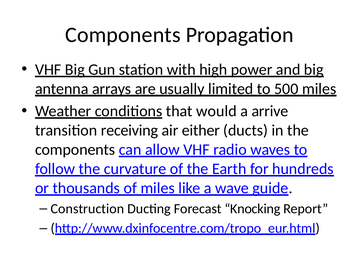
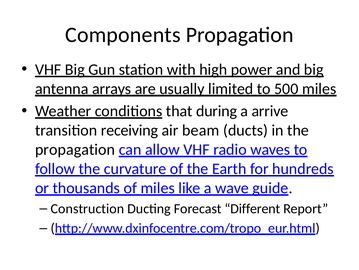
would: would -> during
either: either -> beam
components at (75, 149): components -> propagation
Knocking: Knocking -> Different
